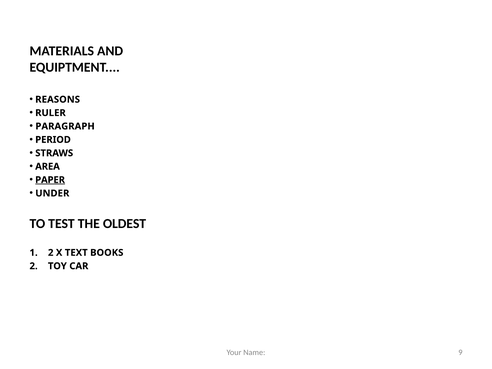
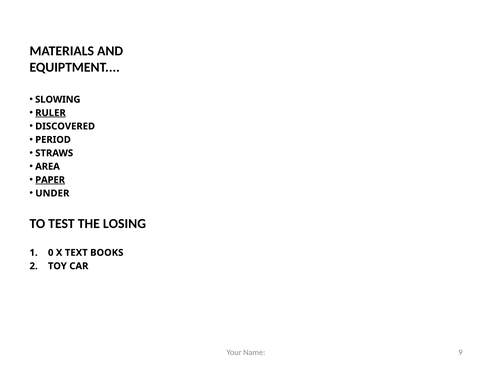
REASONS: REASONS -> SLOWING
RULER underline: none -> present
PARAGRAPH: PARAGRAPH -> DISCOVERED
OLDEST: OLDEST -> LOSING
2 at (51, 253): 2 -> 0
